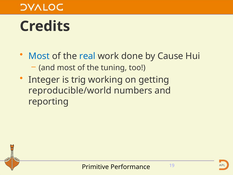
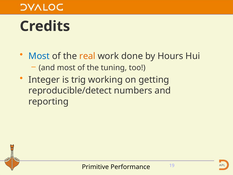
real colour: blue -> orange
Cause: Cause -> Hours
reproducible/world: reproducible/world -> reproducible/detect
